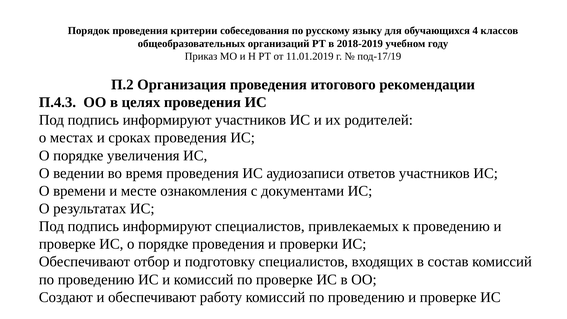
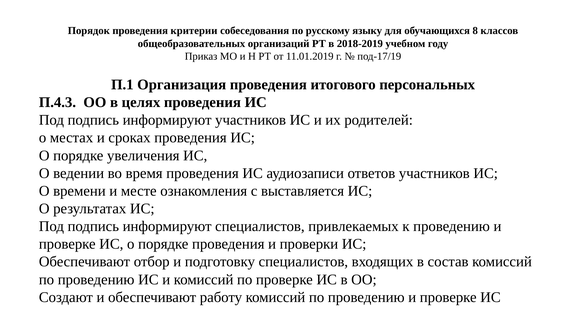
4: 4 -> 8
П.2: П.2 -> П.1
рекомендации: рекомендации -> персональных
документами: документами -> выставляется
